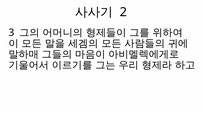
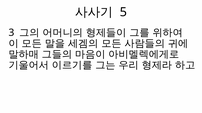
2: 2 -> 5
